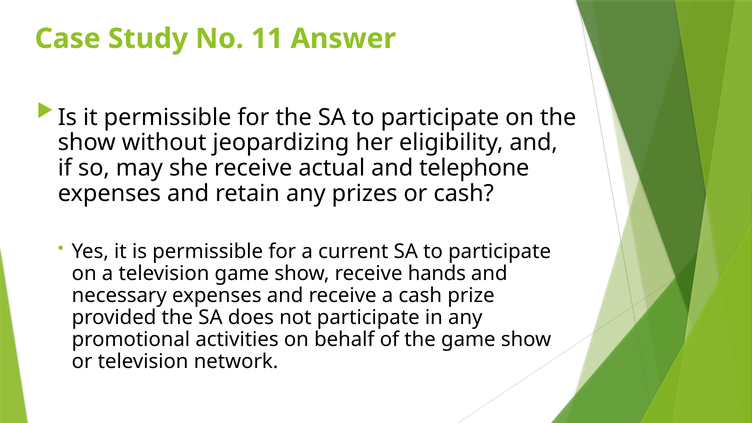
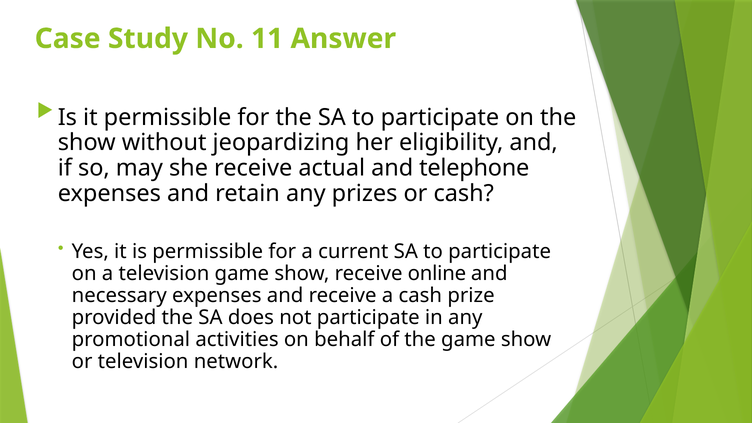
hands: hands -> online
